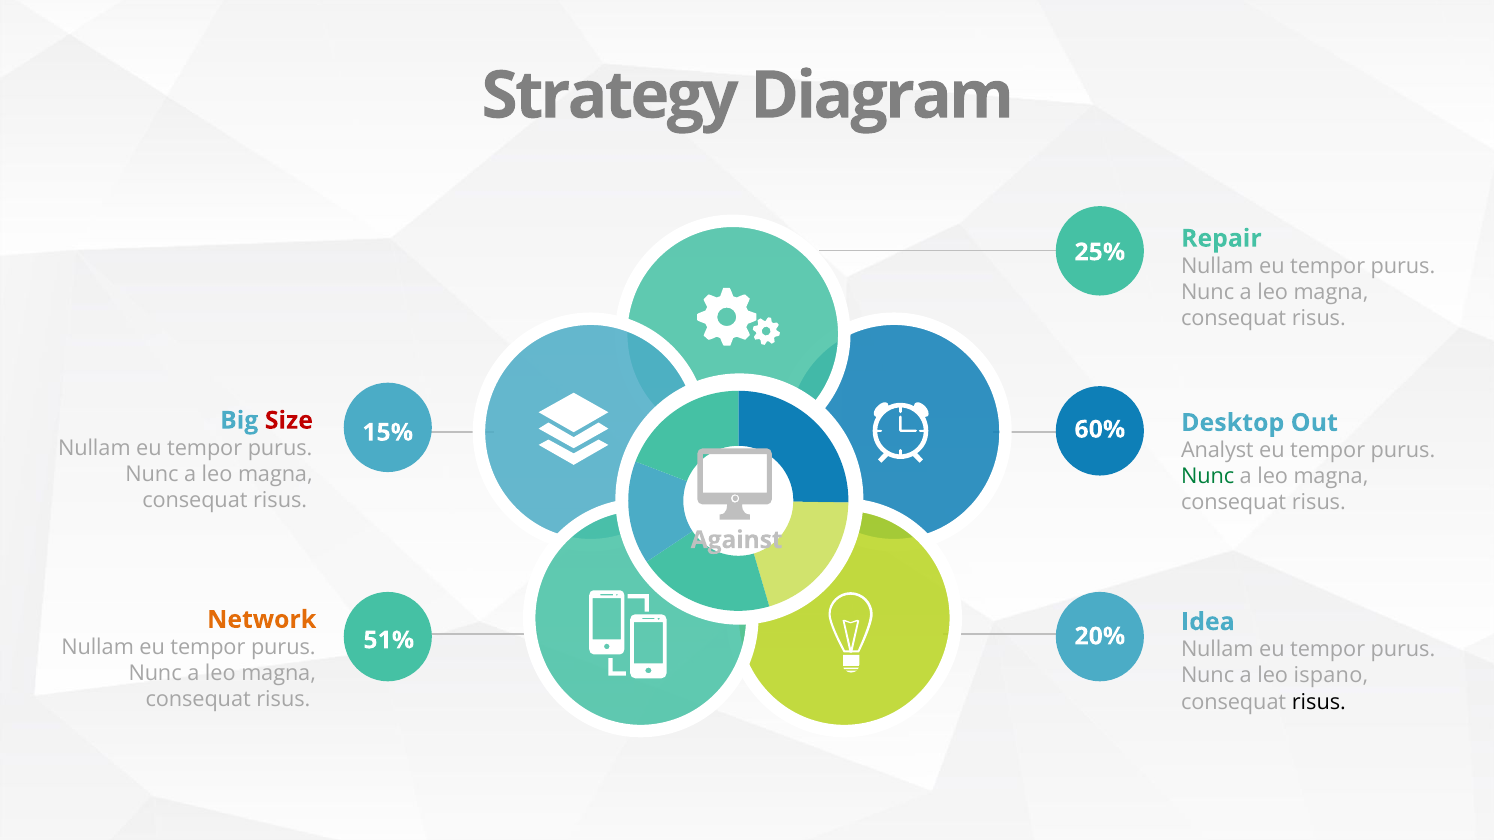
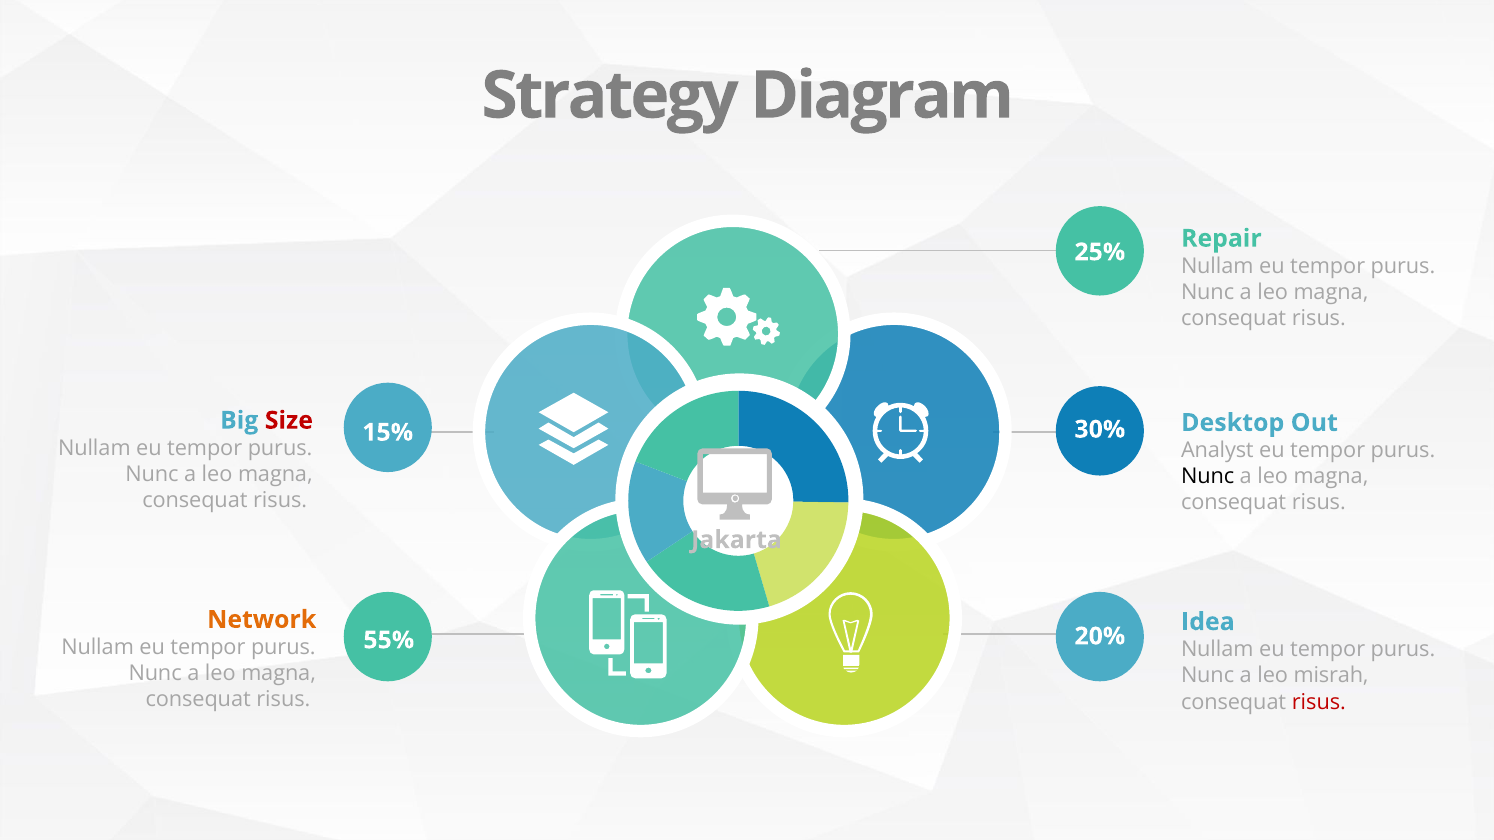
60%: 60% -> 30%
Nunc at (1208, 477) colour: green -> black
Against: Against -> Jakarta
51%: 51% -> 55%
ispano: ispano -> misrah
risus at (1319, 702) colour: black -> red
